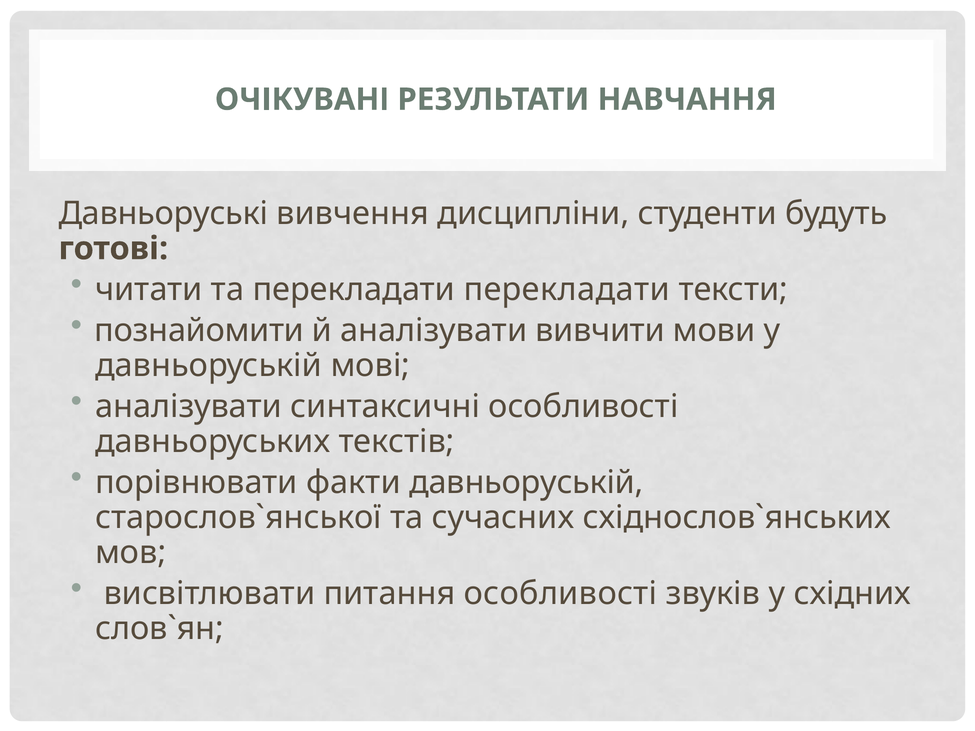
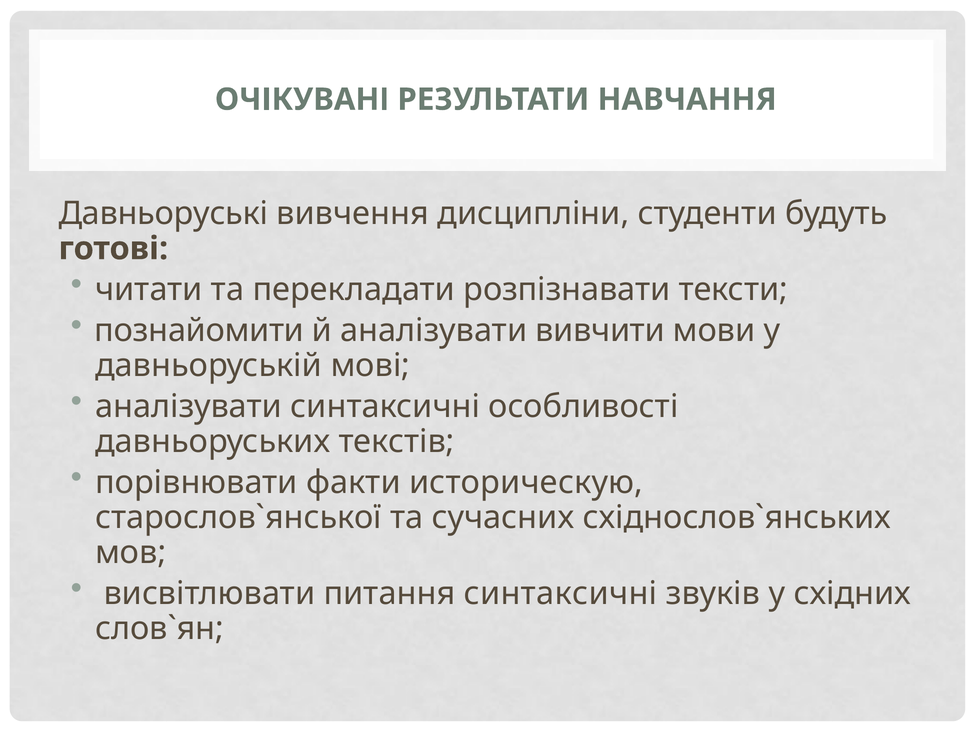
перекладати перекладати: перекладати -> розпізнавати
факти давньоруській: давньоруській -> историческую
питання особливості: особливості -> синтаксичні
